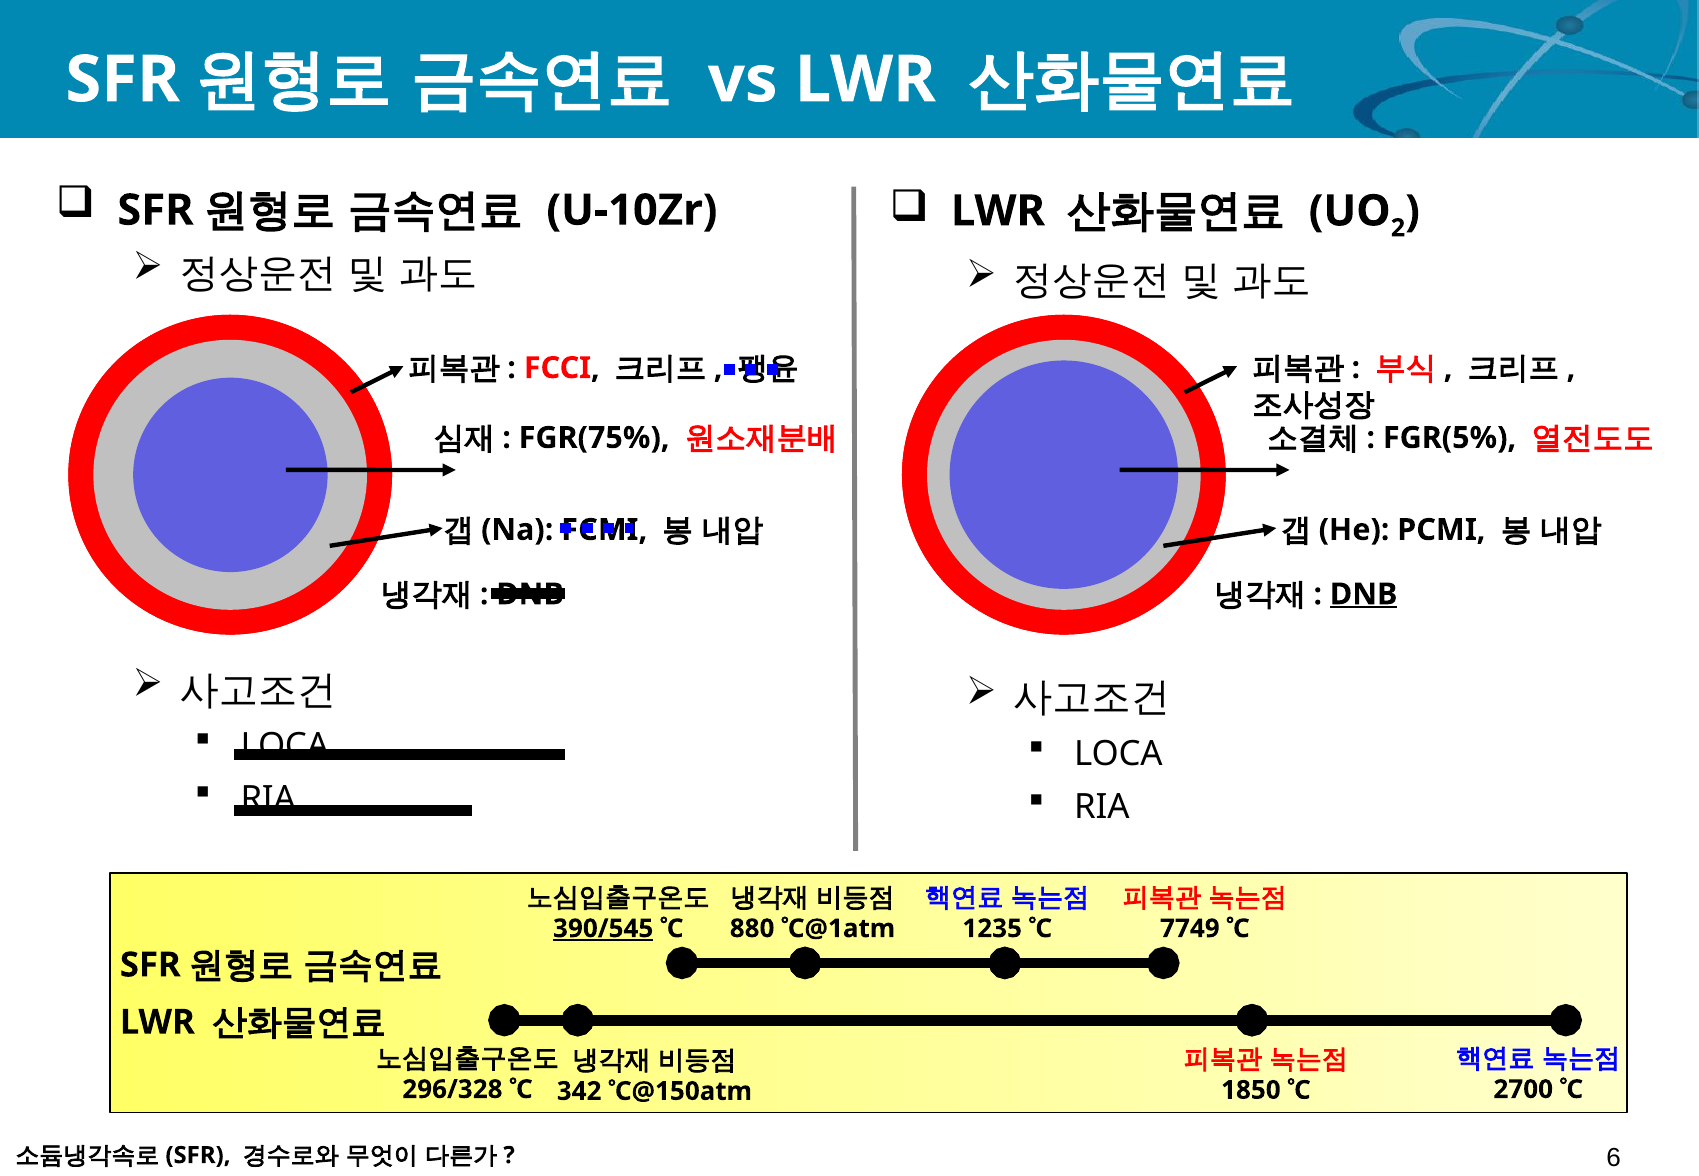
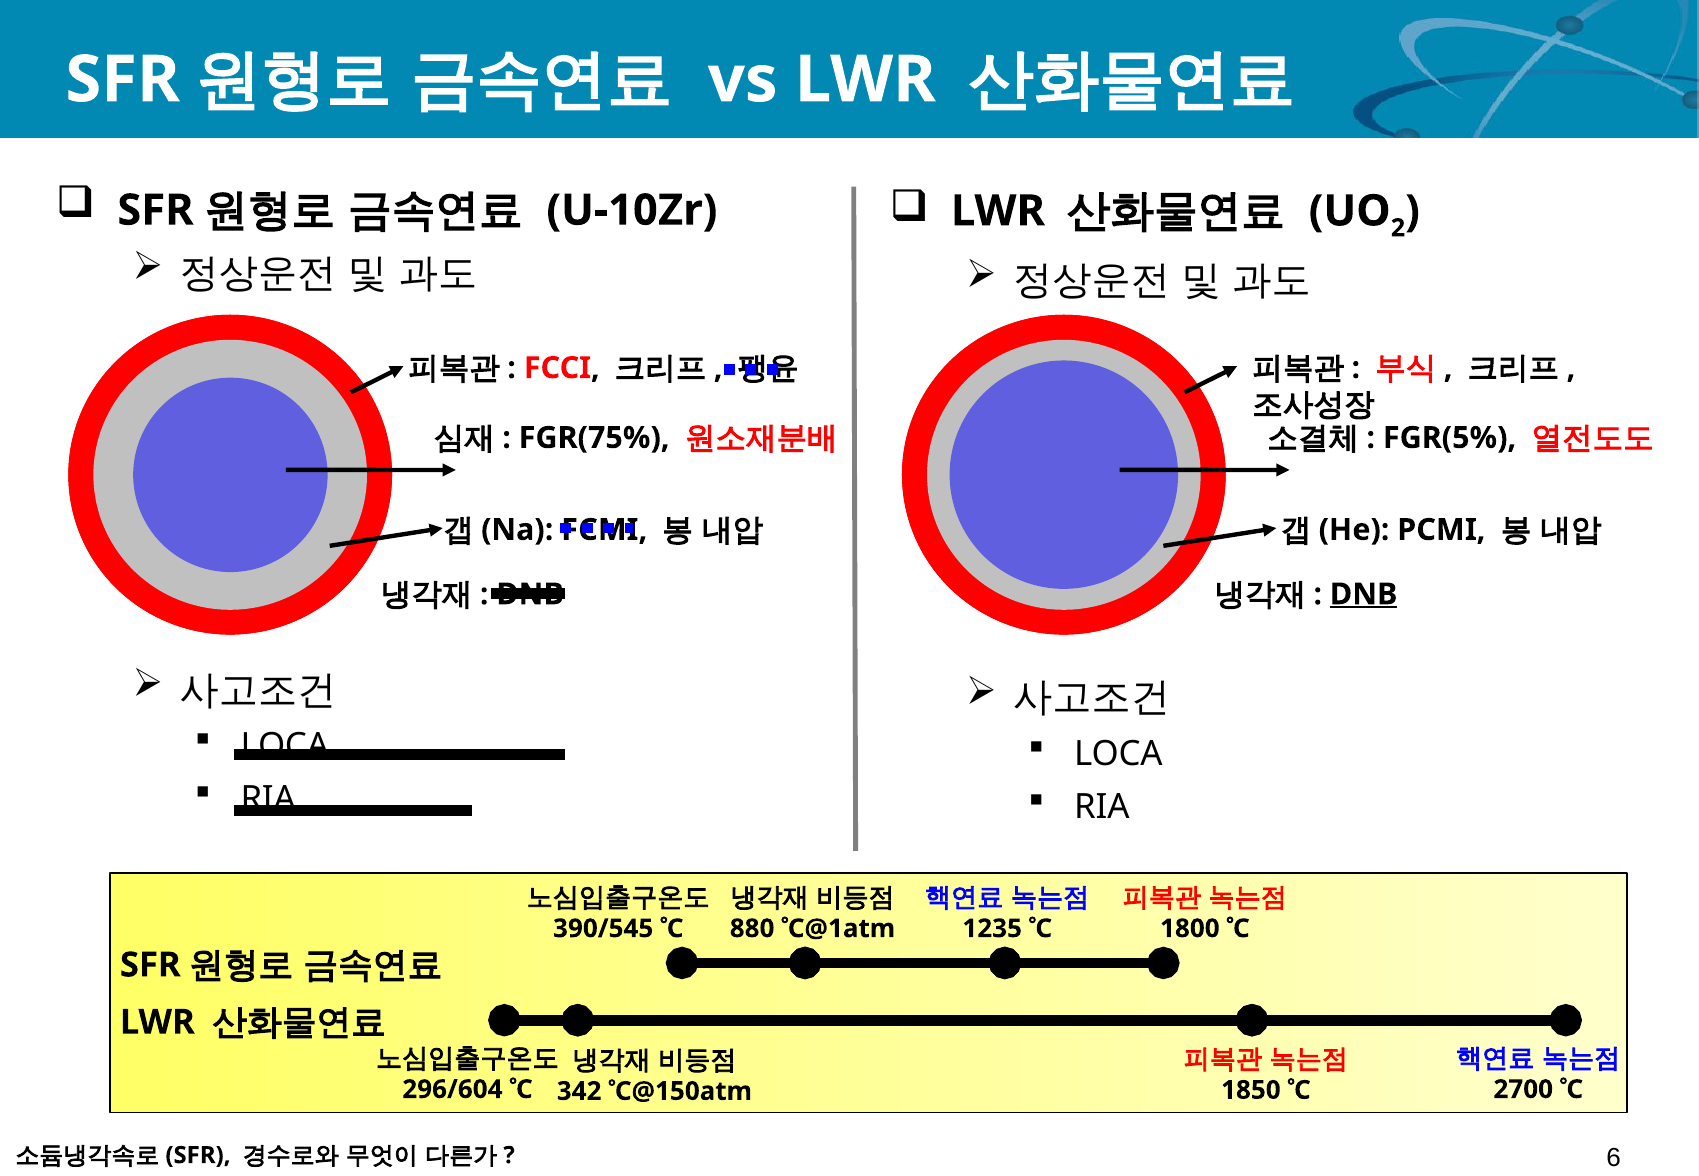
390/545 underline: present -> none
7749: 7749 -> 1800
296/328: 296/328 -> 296/604
